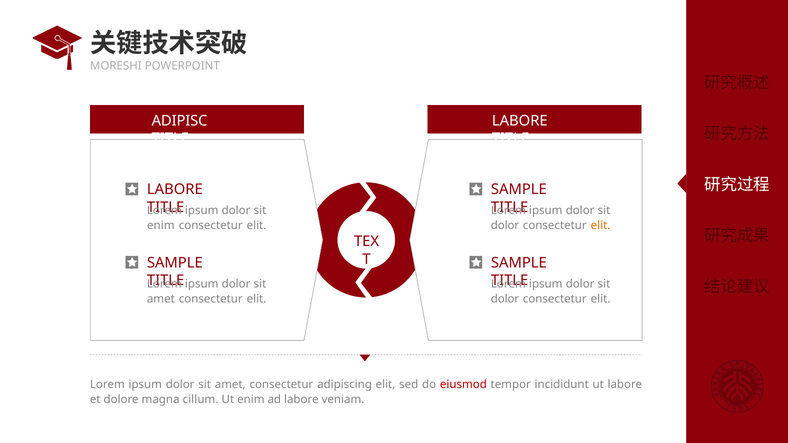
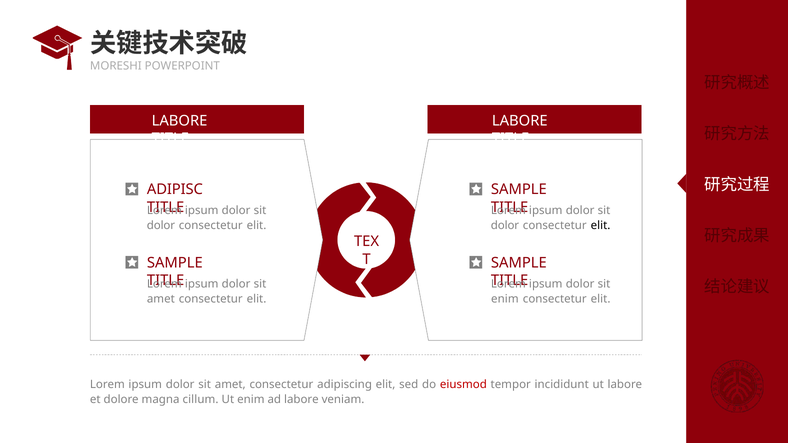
ADIPISC at (180, 121): ADIPISC -> LABORE
LABORE at (175, 190): LABORE -> ADIPISC
enim at (161, 226): enim -> dolor
elit at (601, 226) colour: orange -> black
dolor at (505, 299): dolor -> enim
